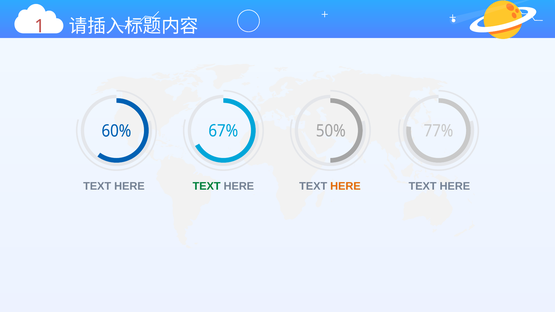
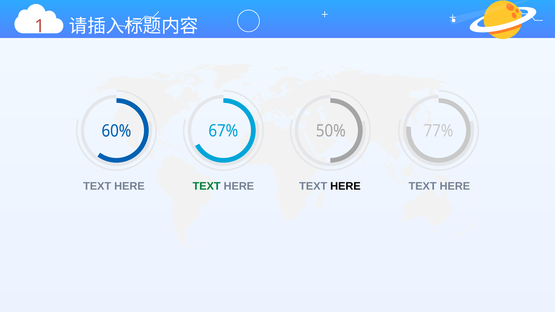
HERE at (345, 186) colour: orange -> black
